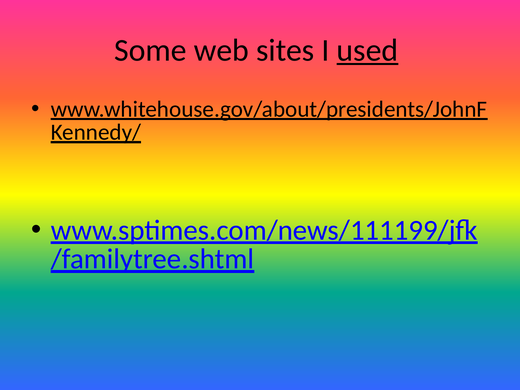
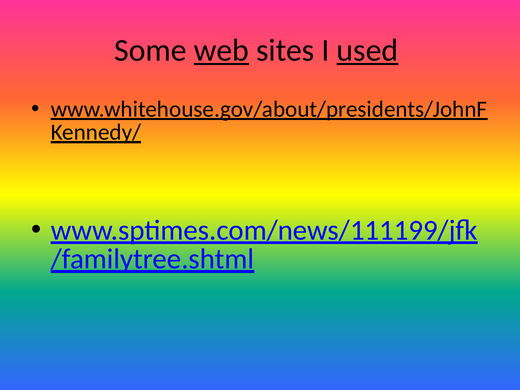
web underline: none -> present
